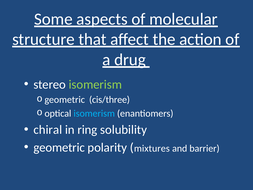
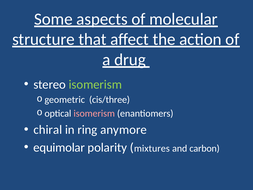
isomerism at (94, 113) colour: light blue -> pink
solubility: solubility -> anymore
geometric at (59, 147): geometric -> equimolar
barrier: barrier -> carbon
